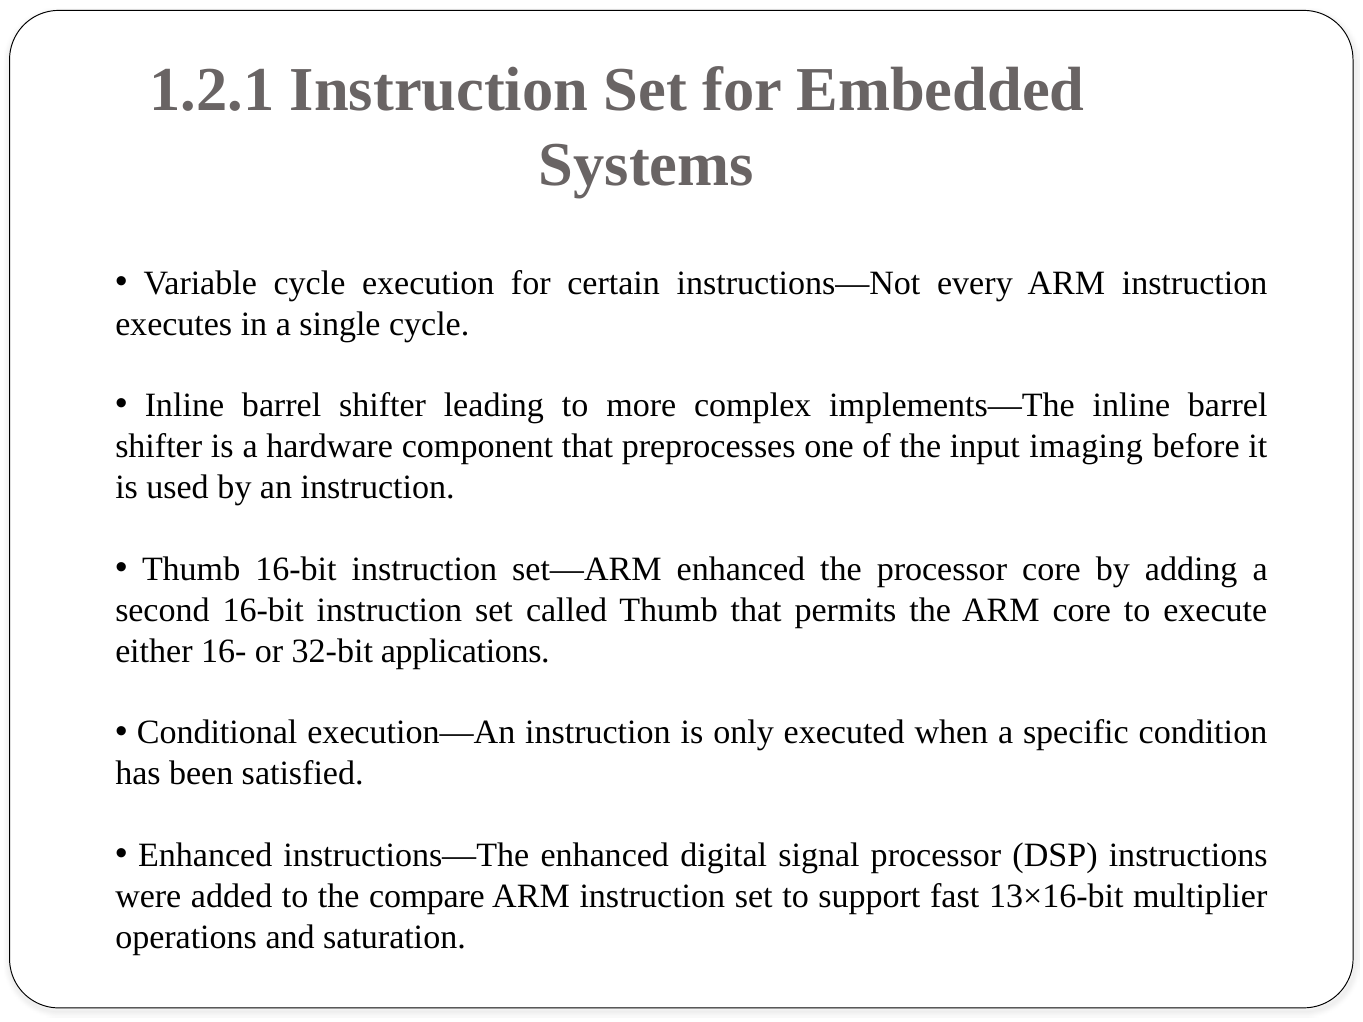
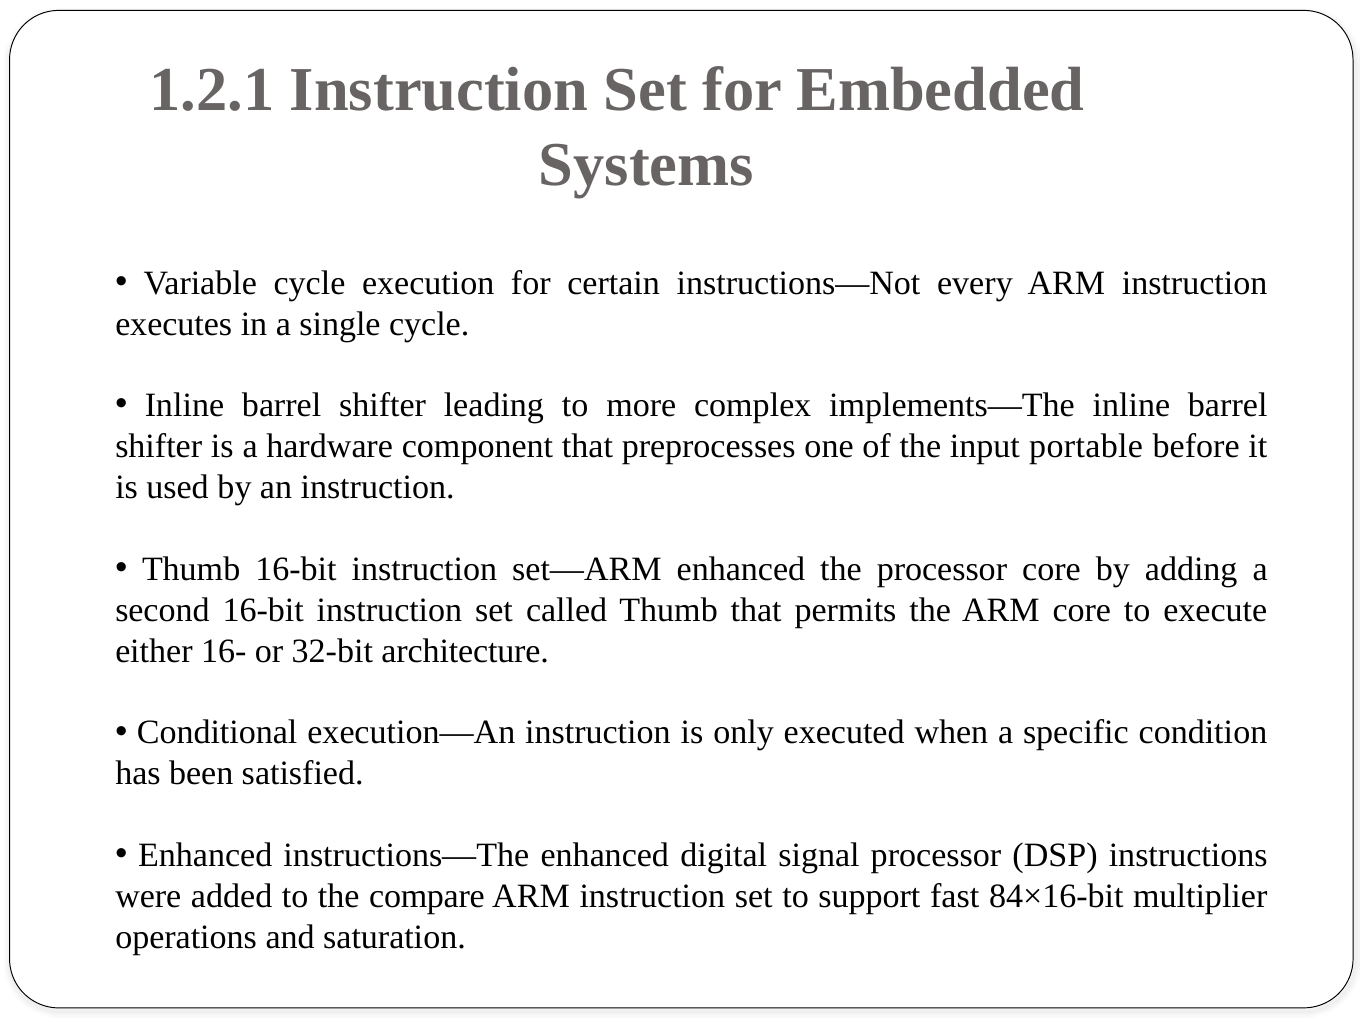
imaging: imaging -> portable
applications: applications -> architecture
13×16-bit: 13×16-bit -> 84×16-bit
